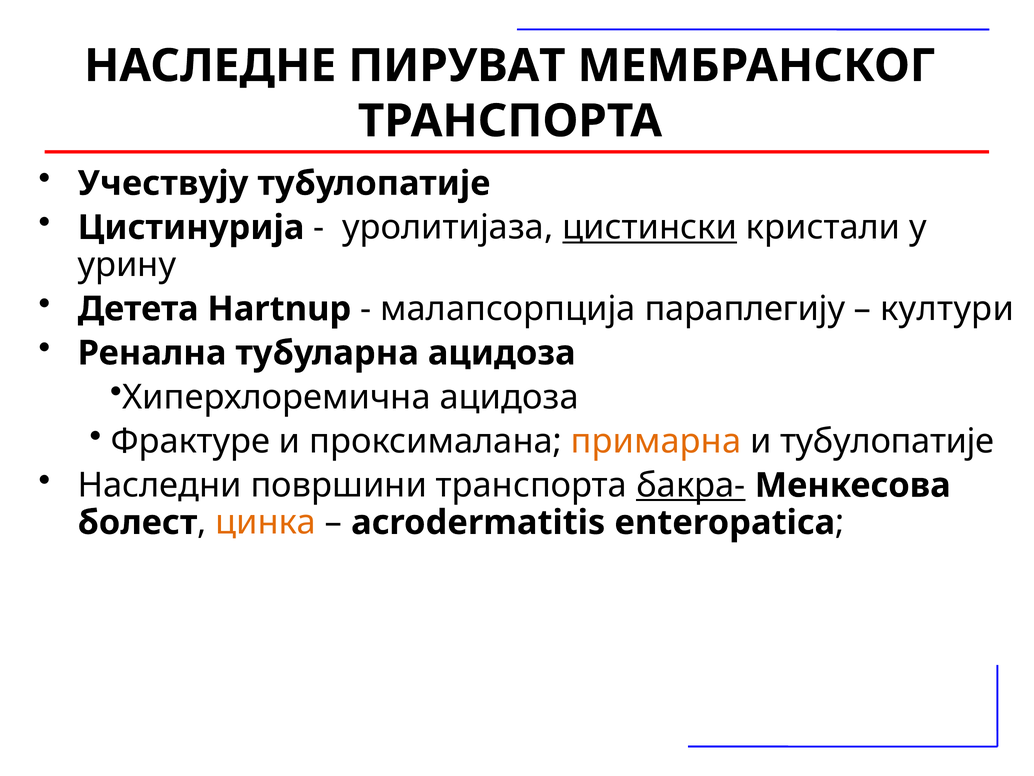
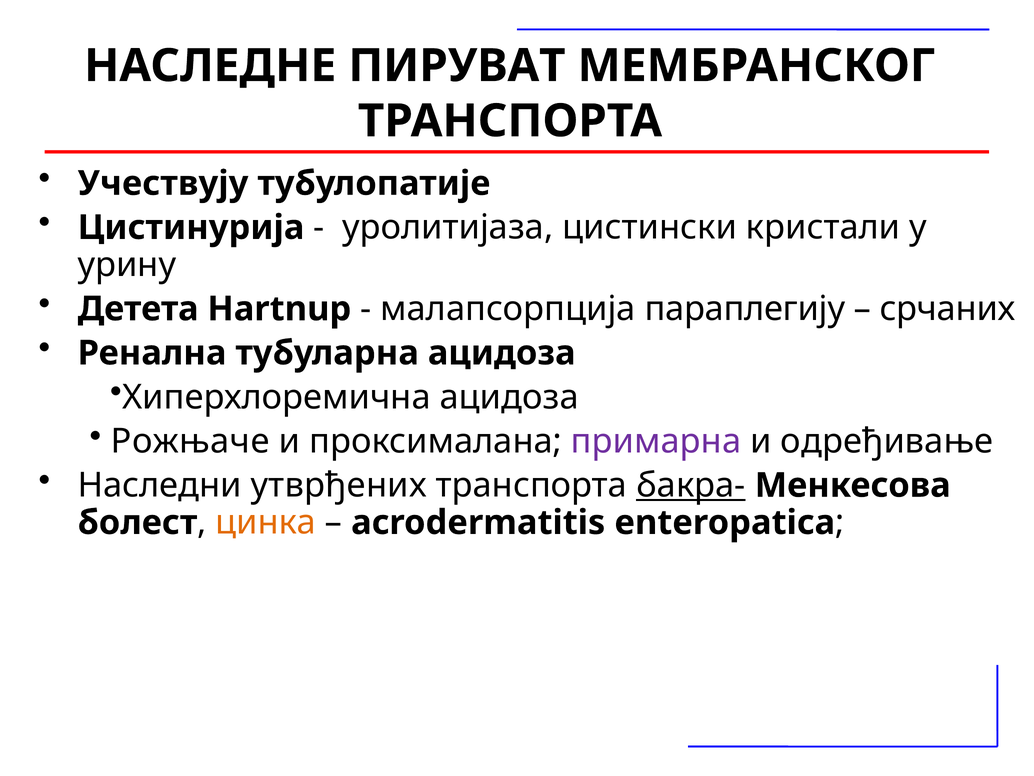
цистински underline: present -> none
култури: култури -> срчаних
Фрактуре: Фрактуре -> Рожњаче
примарна colour: orange -> purple
и тубулопатије: тубулопатије -> одређивање
површини: површини -> утврђених
